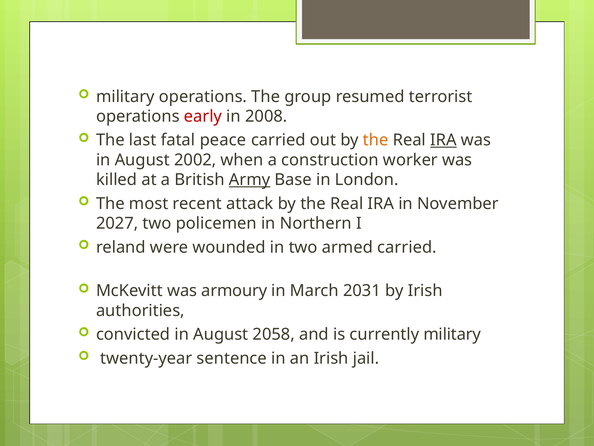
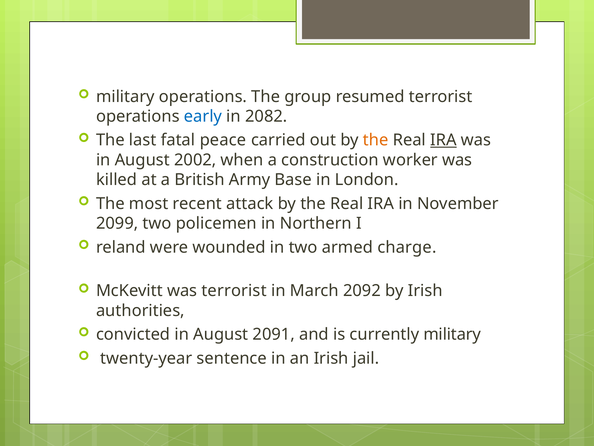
early colour: red -> blue
2008: 2008 -> 2082
Army underline: present -> none
2027: 2027 -> 2099
armed carried: carried -> charge
was armoury: armoury -> terrorist
2031: 2031 -> 2092
2058: 2058 -> 2091
